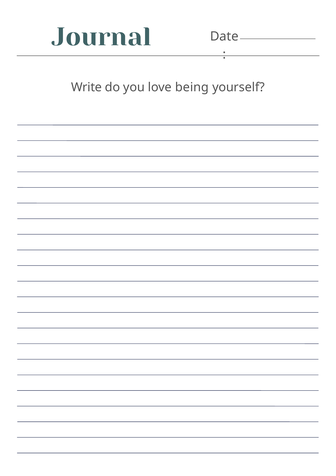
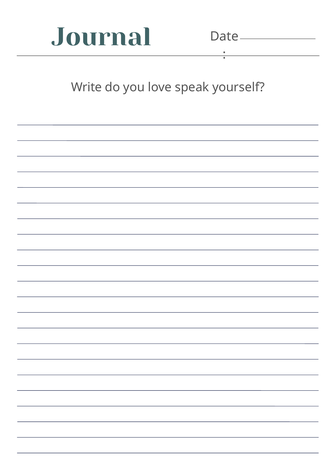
being: being -> speak
